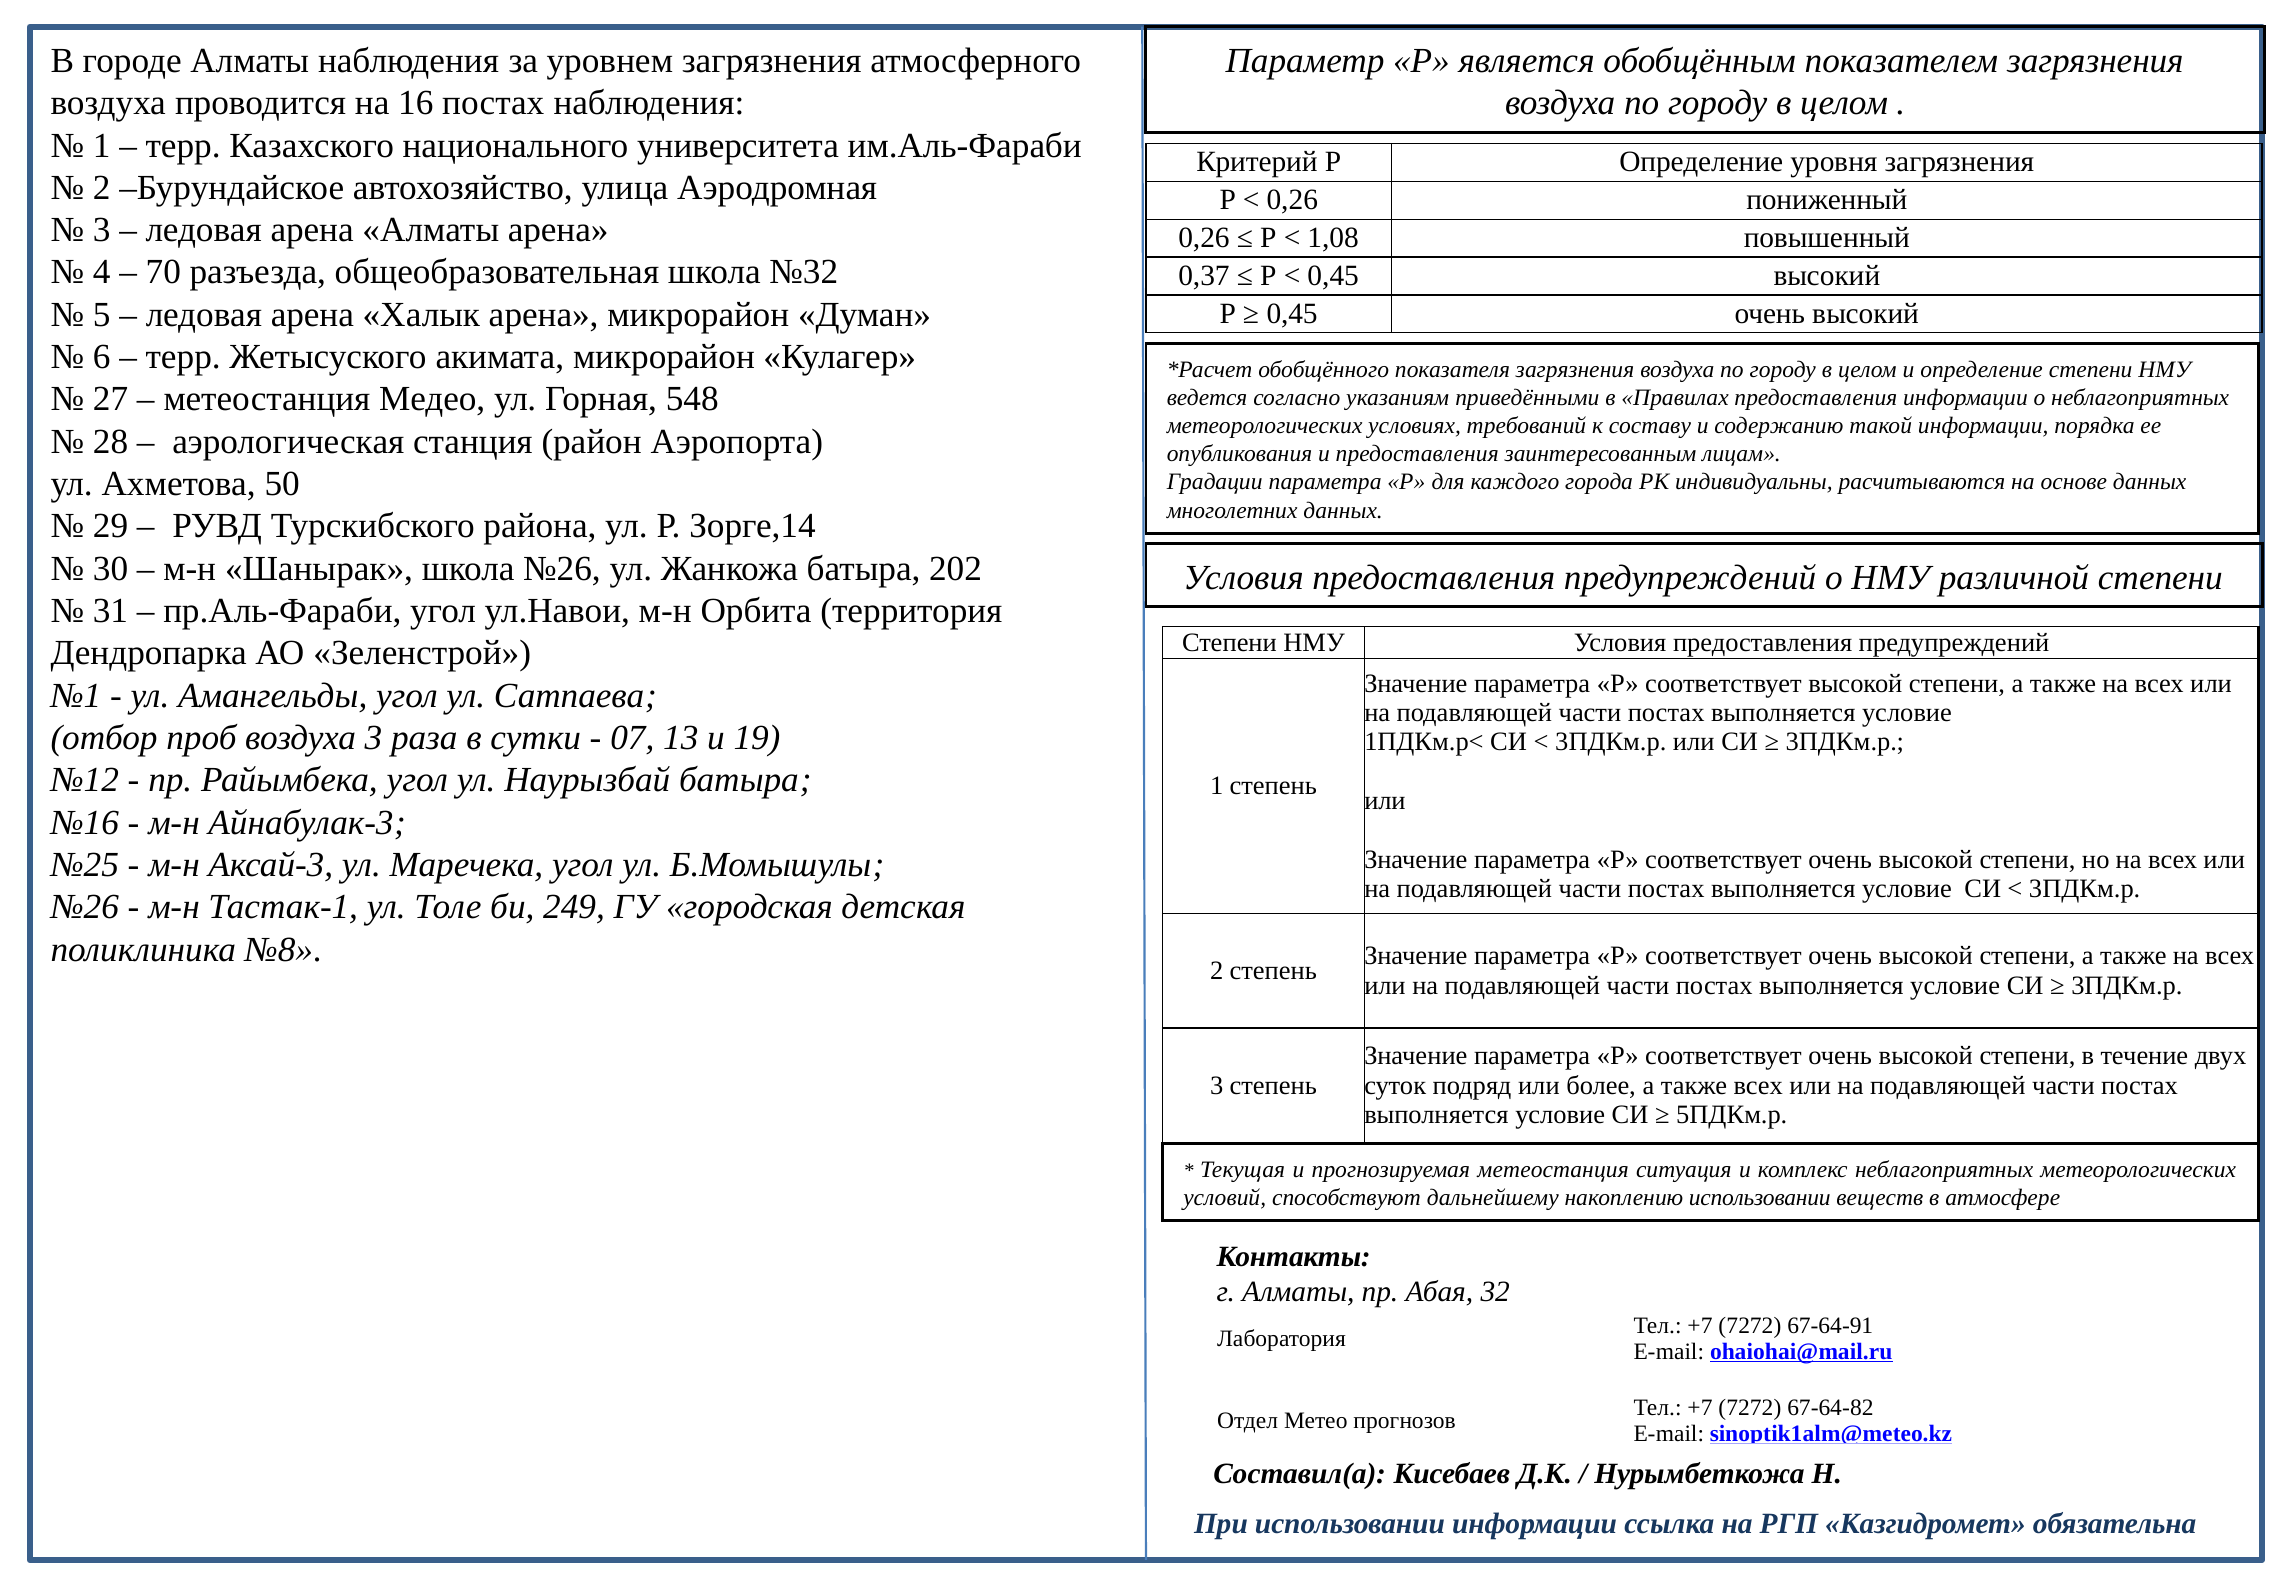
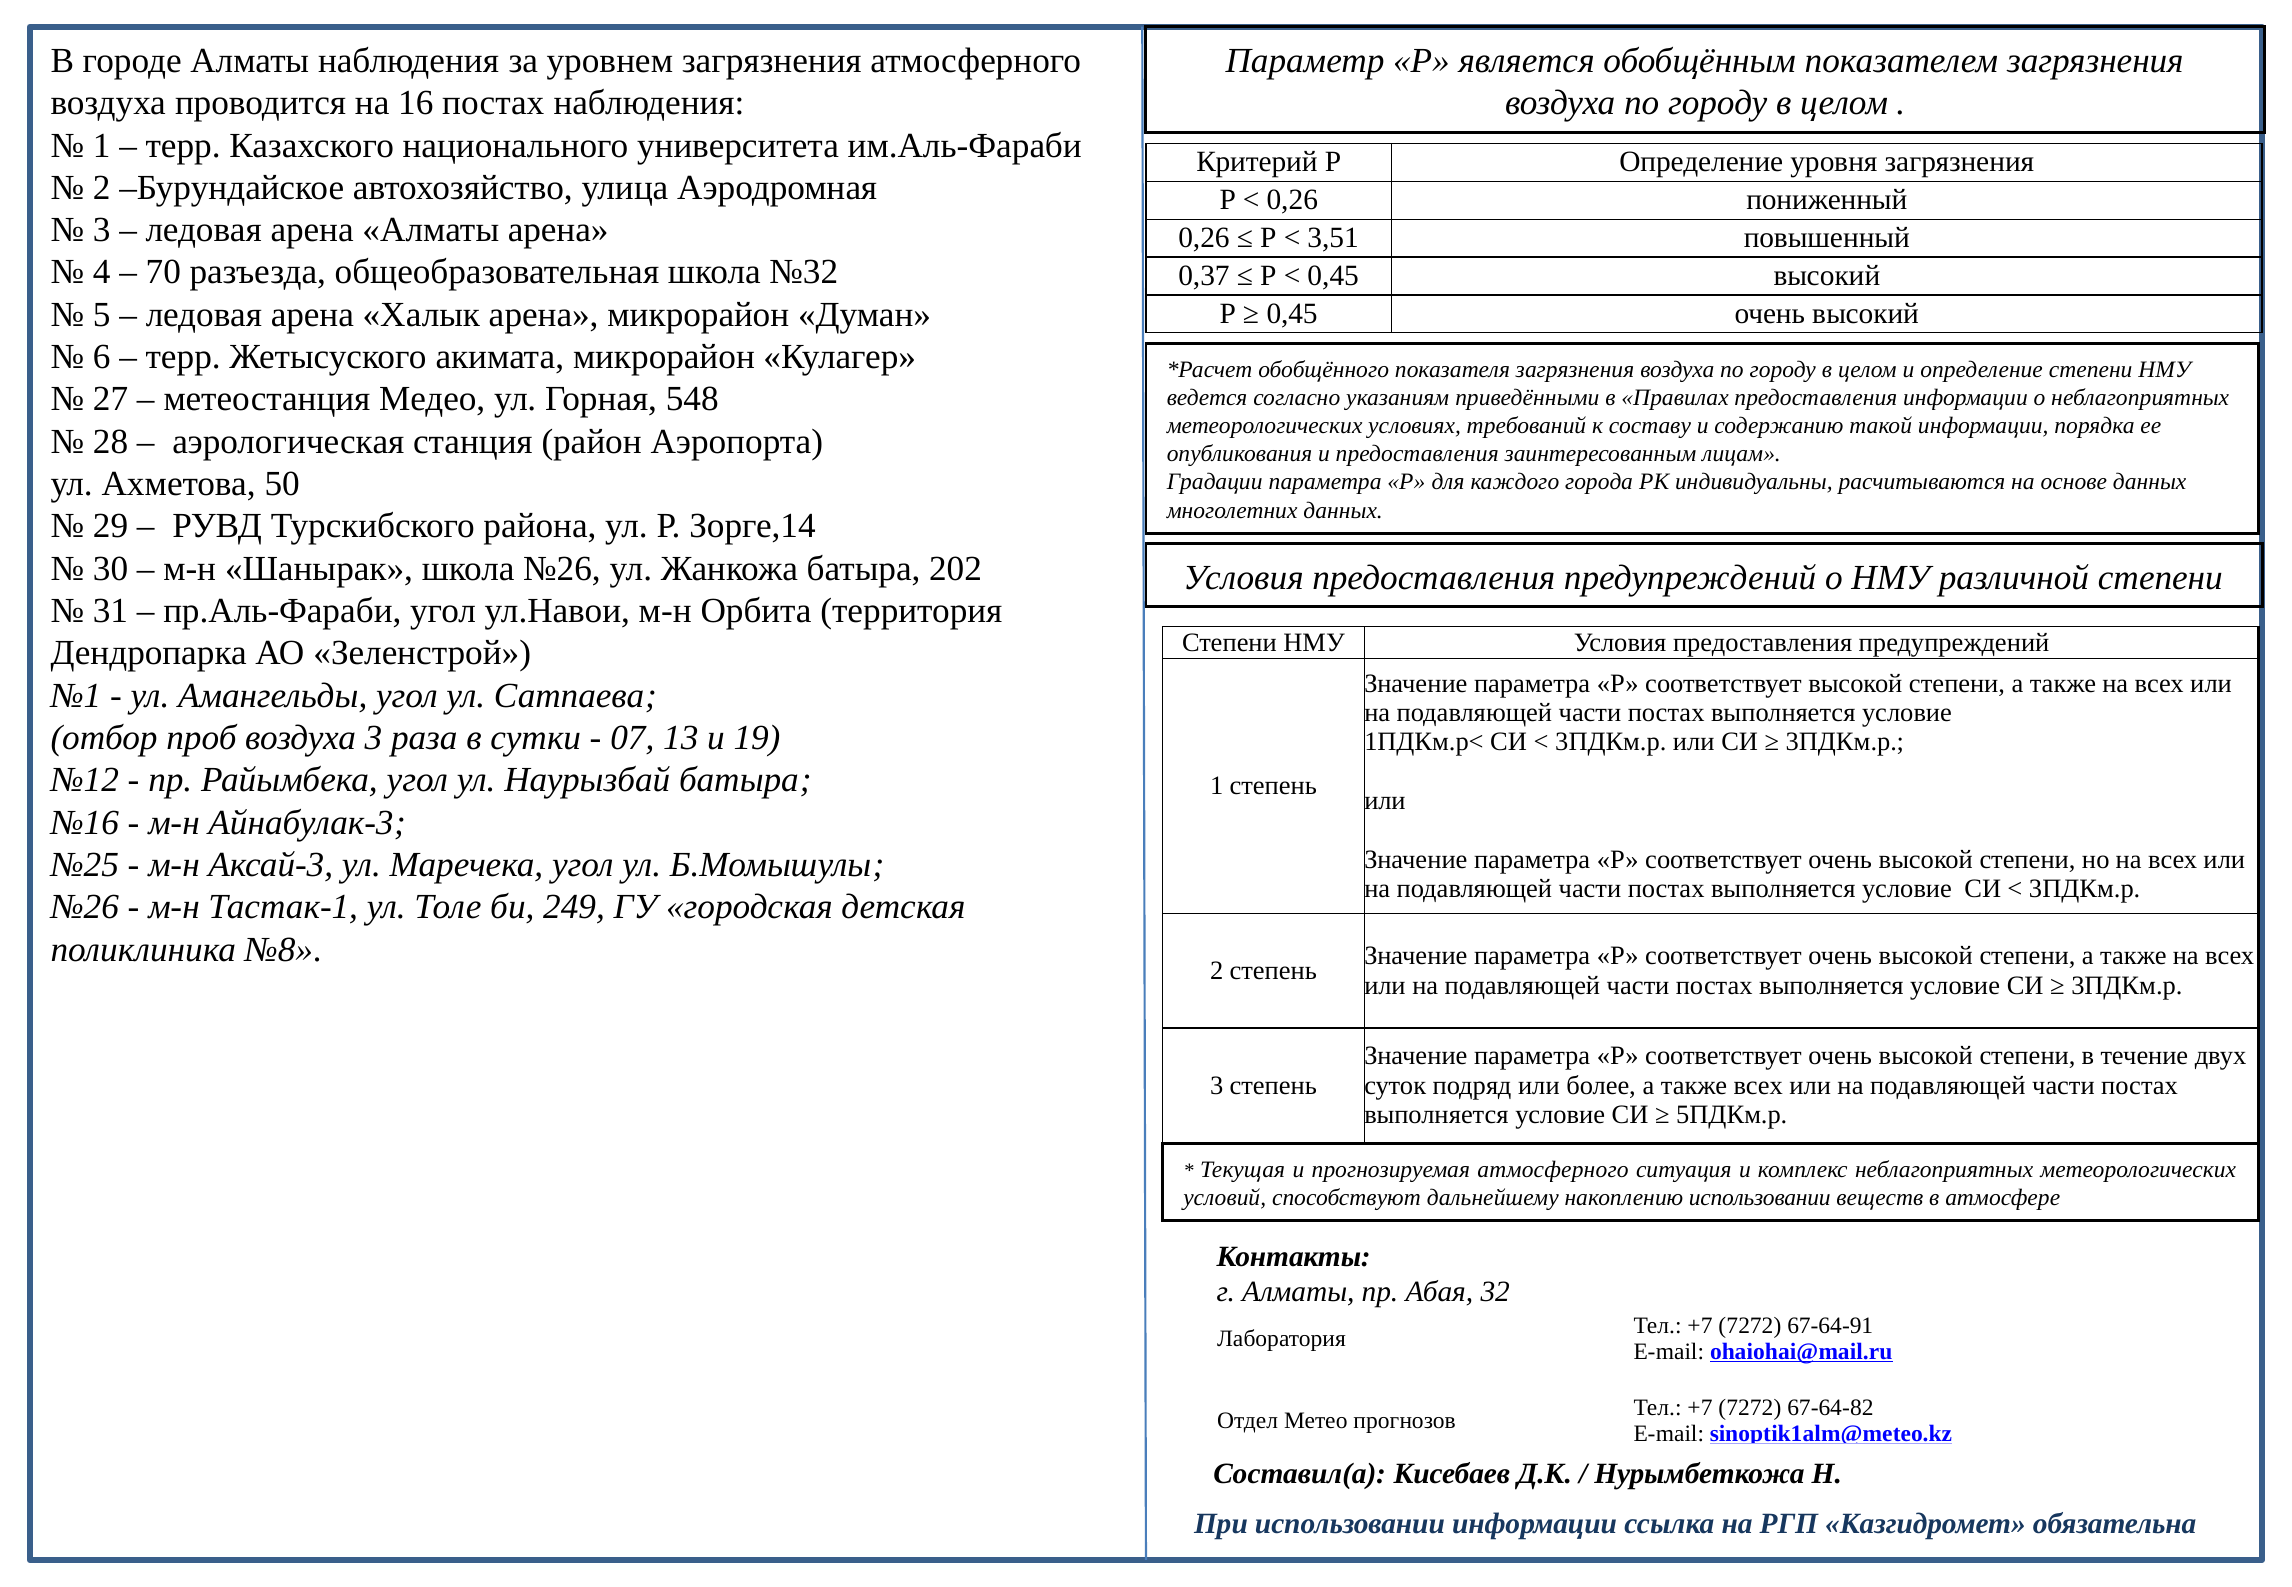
1,08: 1,08 -> 3,51
прогнозируемая метеостанция: метеостанция -> атмосферного
